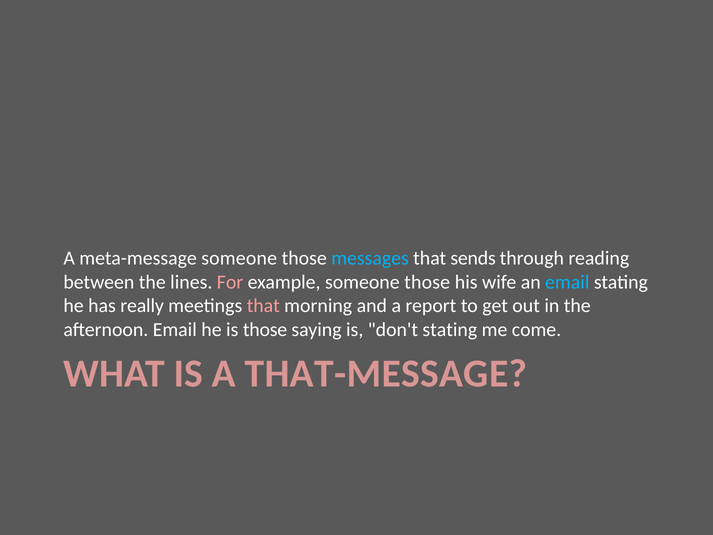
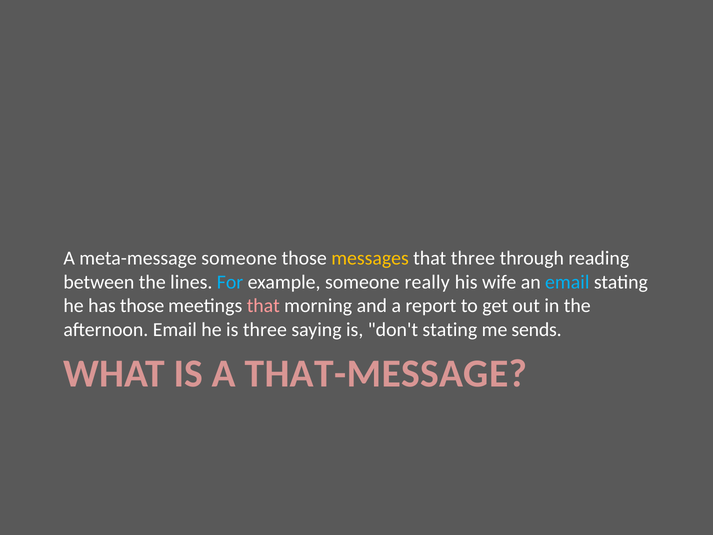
messages colour: light blue -> yellow
that sends: sends -> three
For colour: pink -> light blue
example someone those: those -> really
has really: really -> those
is those: those -> three
come: come -> sends
